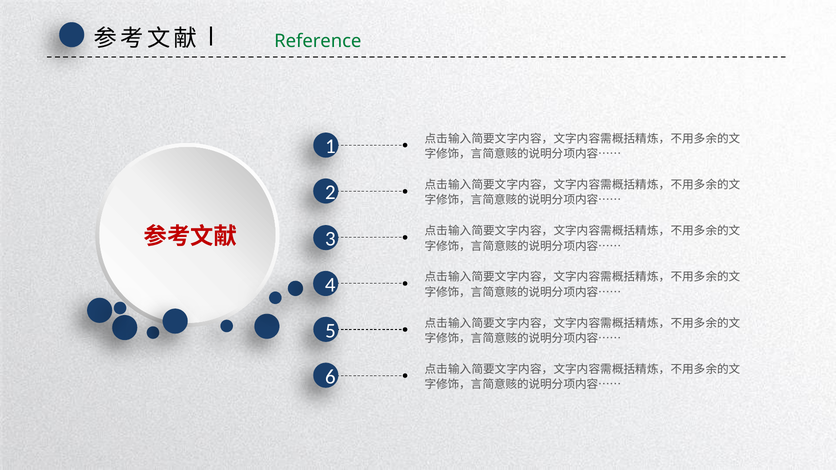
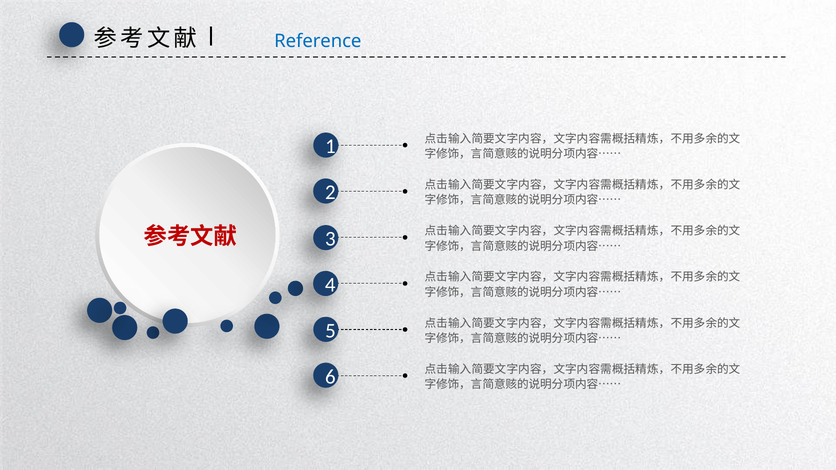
Reference colour: green -> blue
